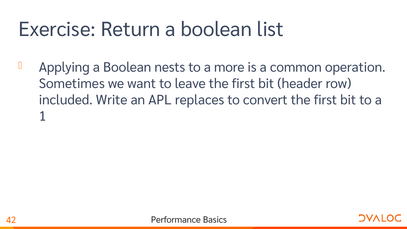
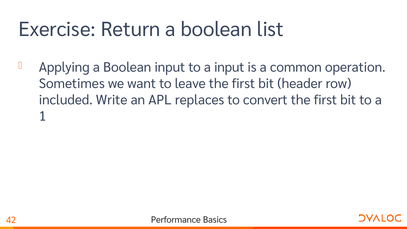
Boolean nests: nests -> input
a more: more -> input
